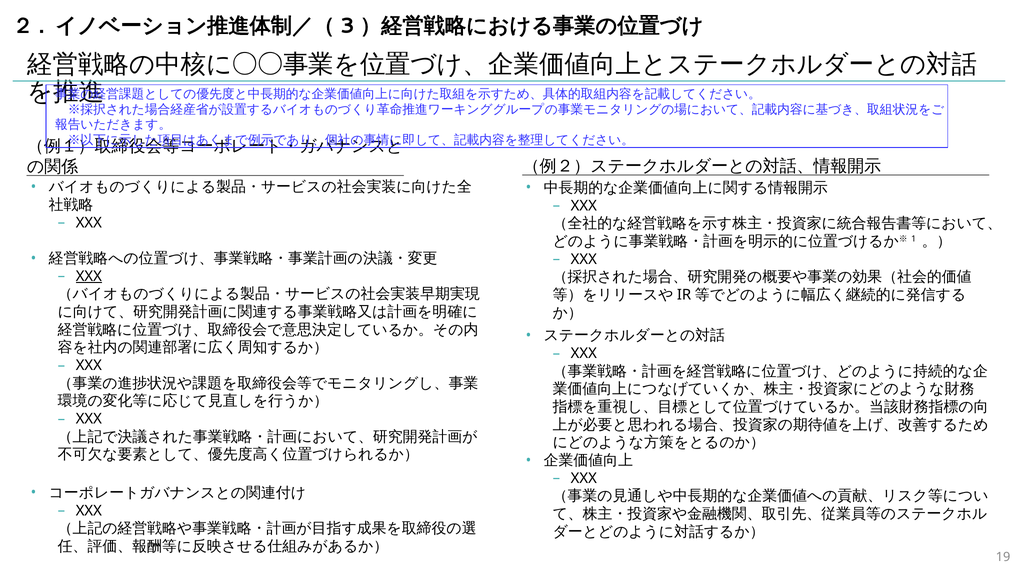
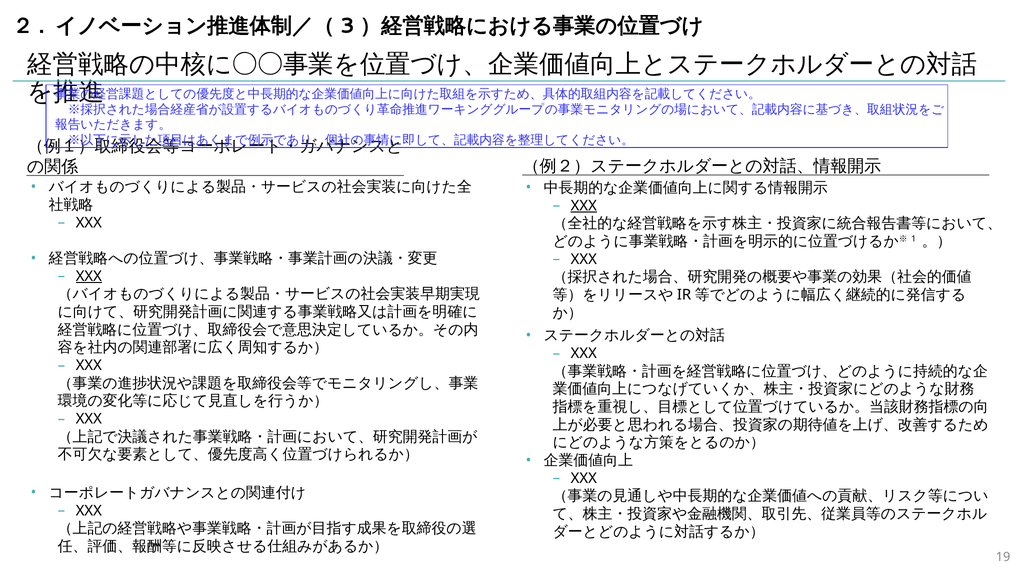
XXX at (584, 205) underline: none -> present
